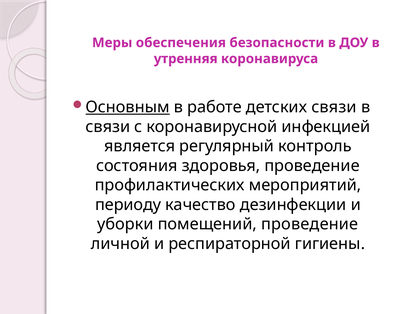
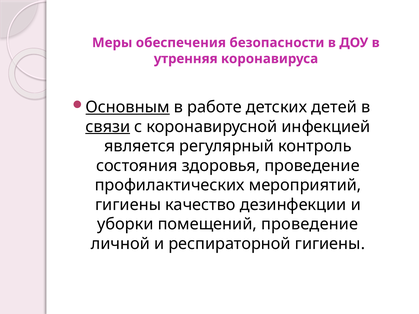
детских связи: связи -> детей
связи at (108, 127) underline: none -> present
периоду at (128, 205): периоду -> гигиены
